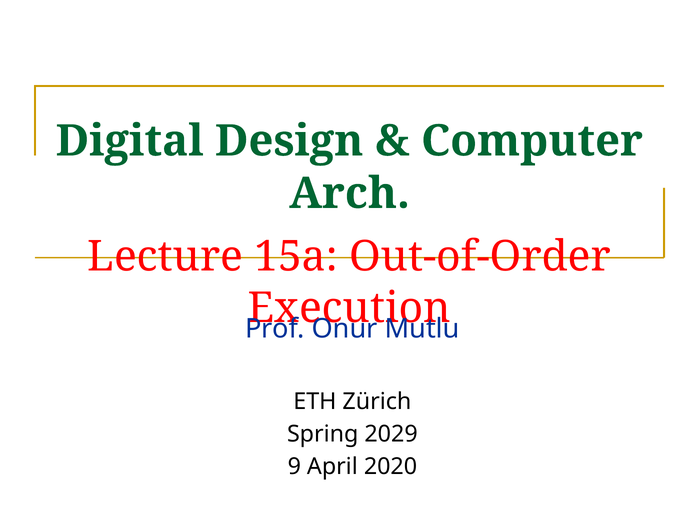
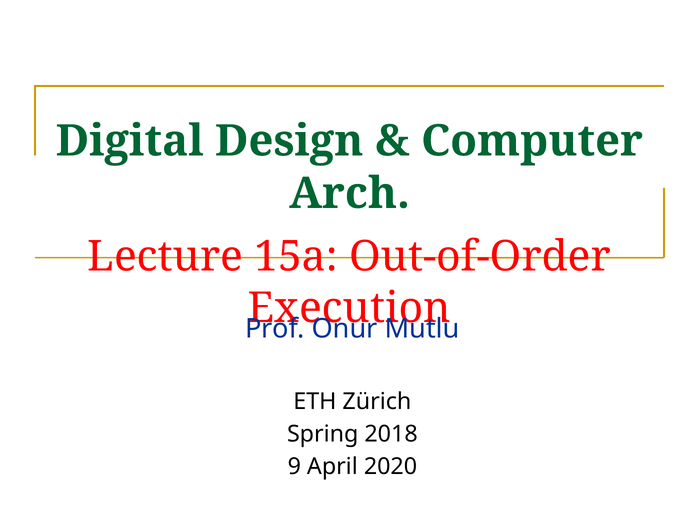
2029: 2029 -> 2018
